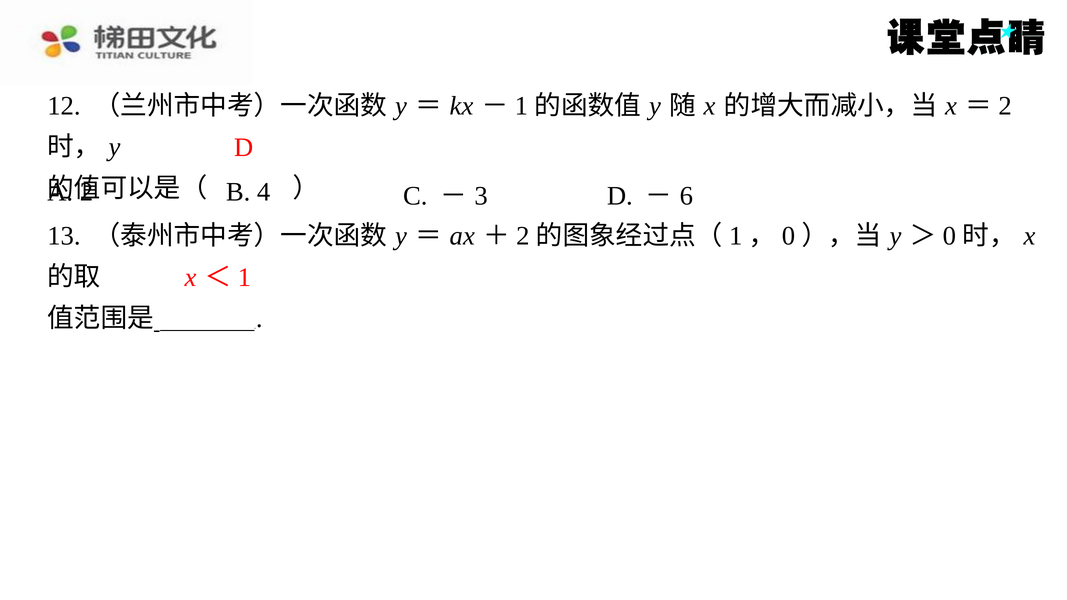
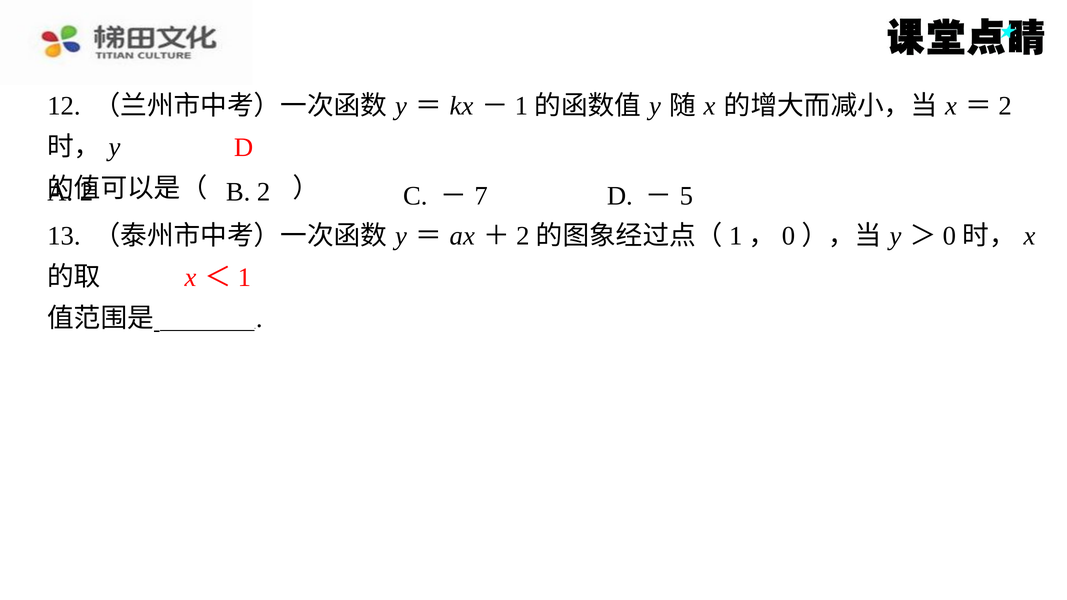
B 4: 4 -> 2
3: 3 -> 7
6: 6 -> 5
